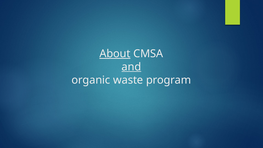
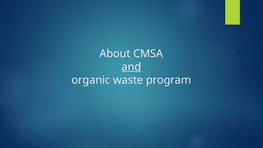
About underline: present -> none
